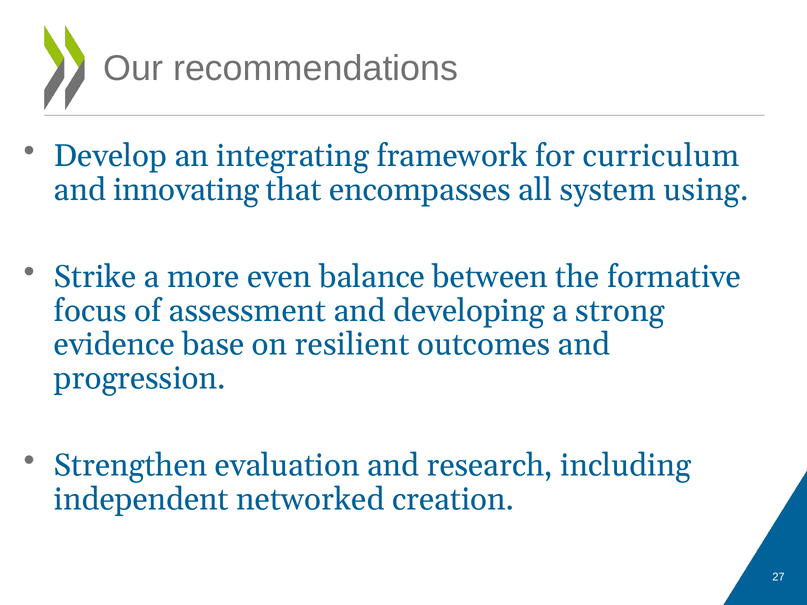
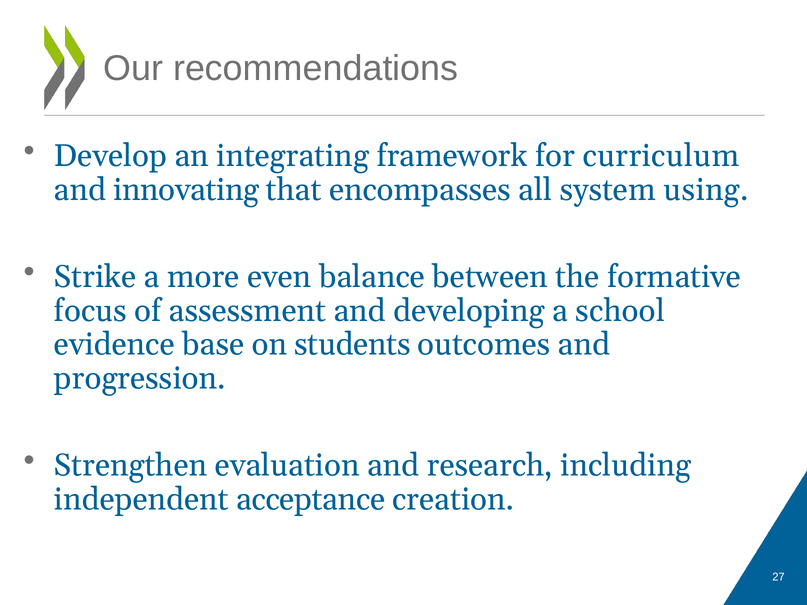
strong: strong -> school
resilient: resilient -> students
networked: networked -> acceptance
